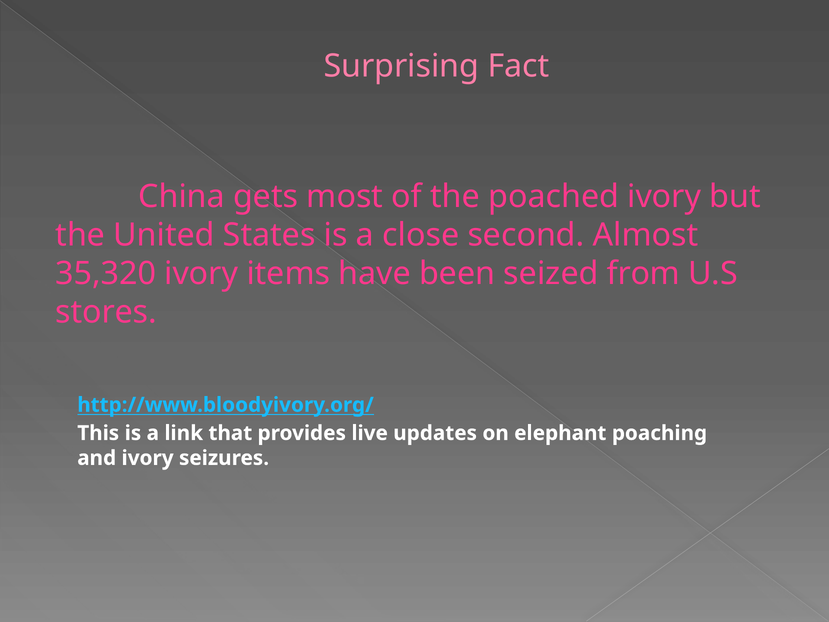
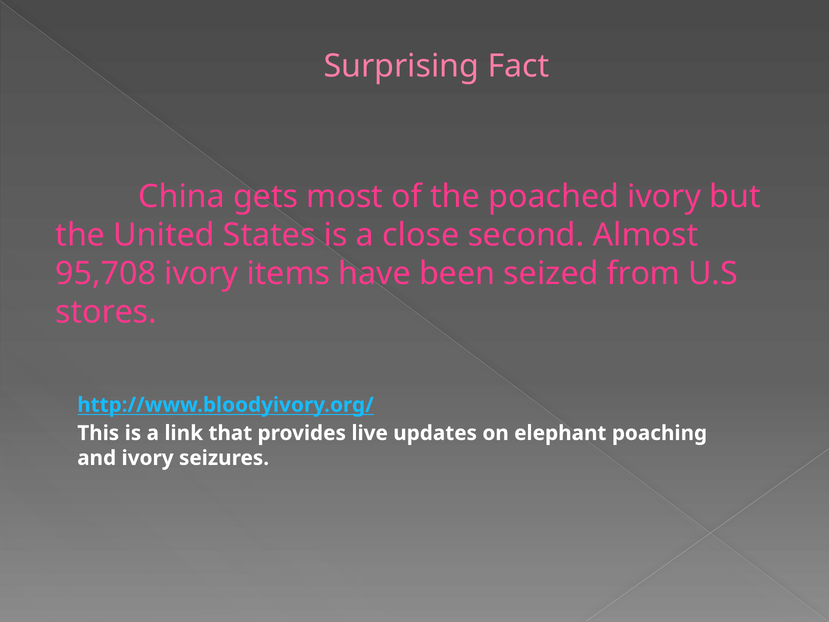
35,320: 35,320 -> 95,708
